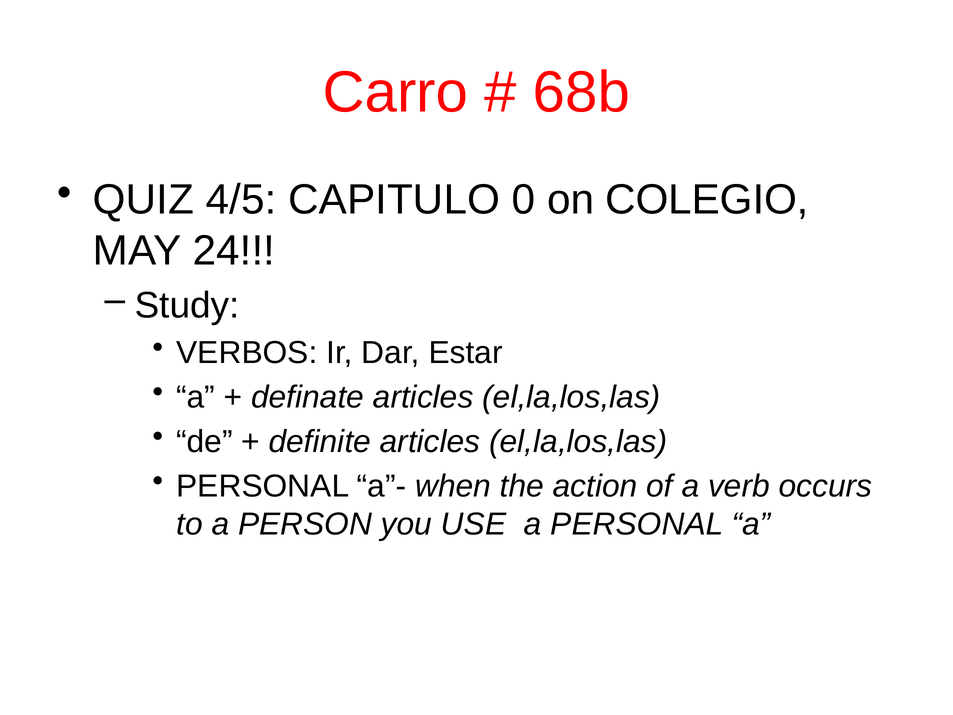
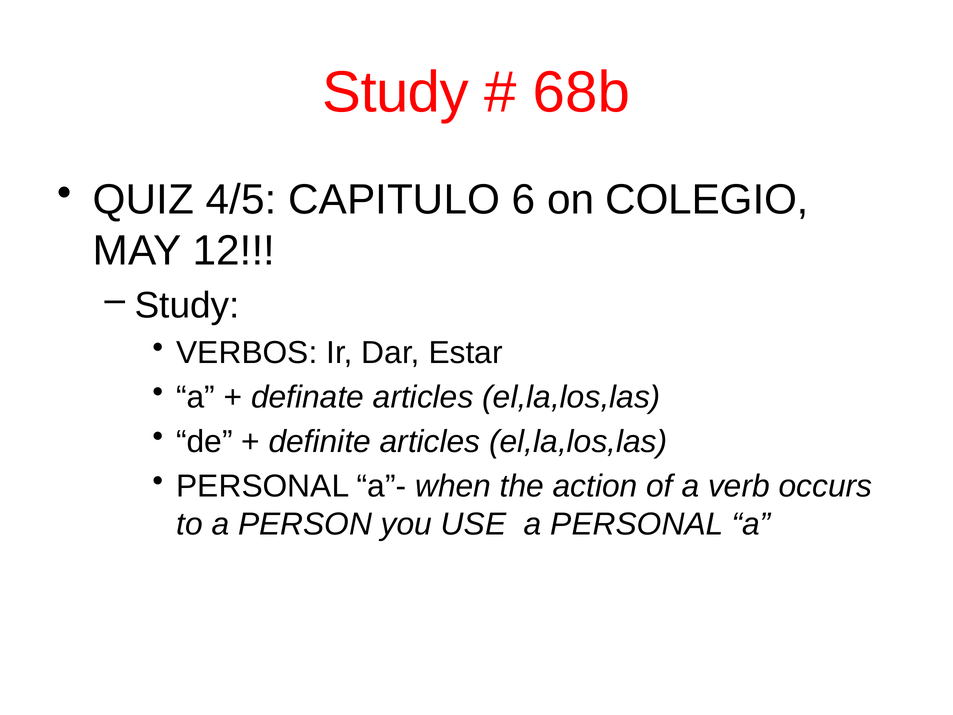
Carro at (395, 92): Carro -> Study
0: 0 -> 6
24: 24 -> 12
